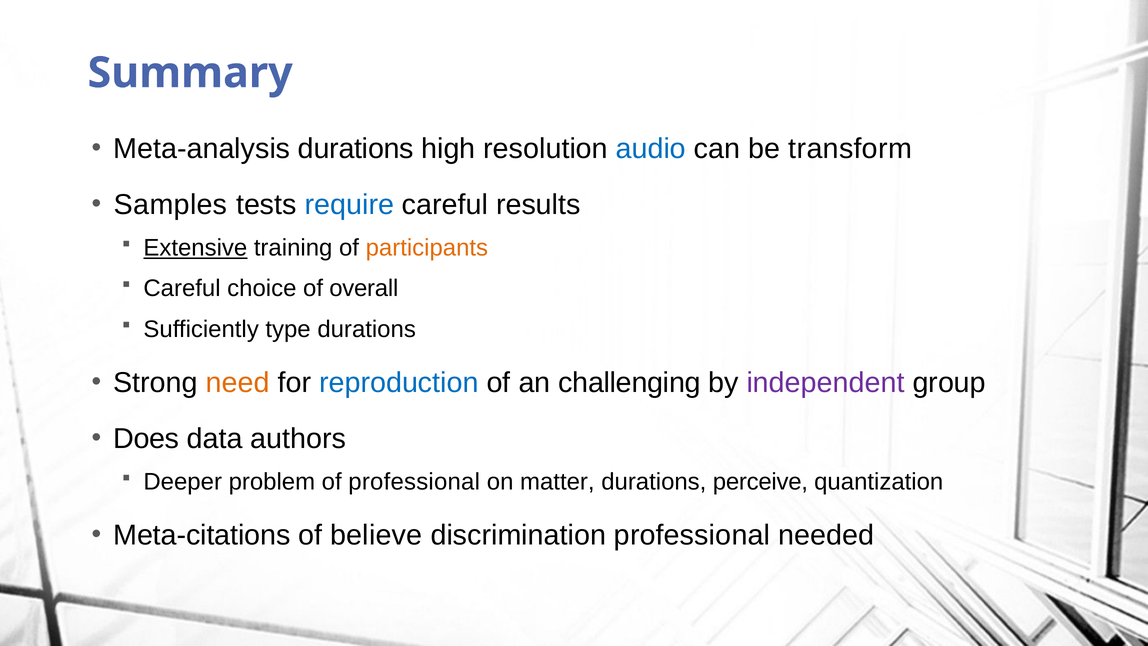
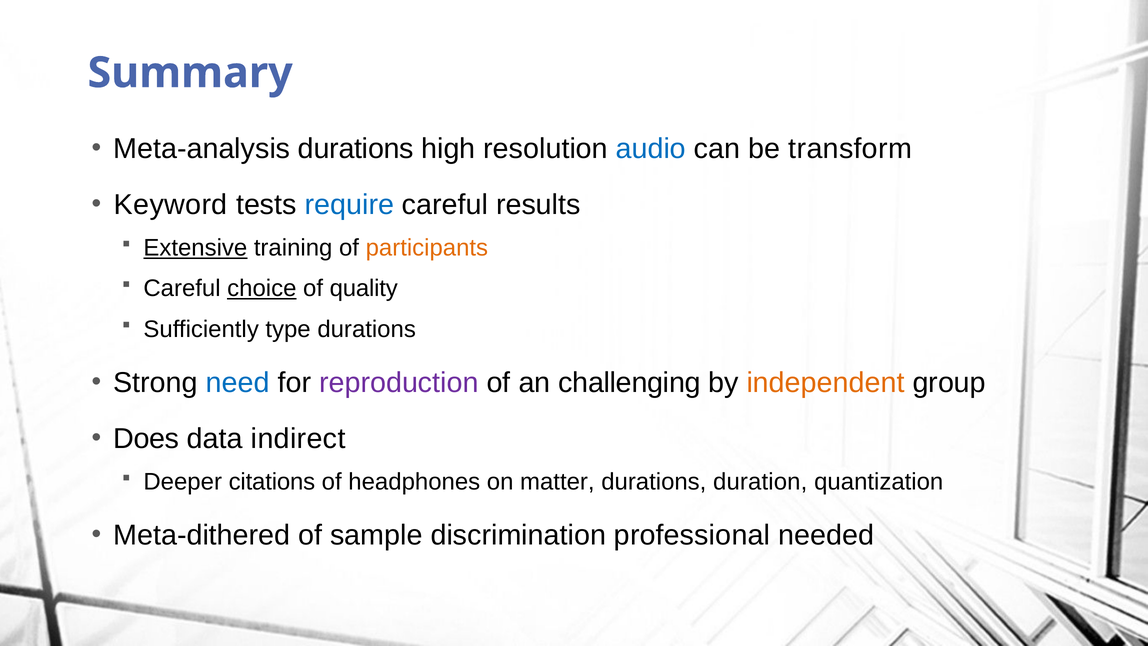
Samples: Samples -> Keyword
choice underline: none -> present
overall: overall -> quality
need colour: orange -> blue
reproduction colour: blue -> purple
independent colour: purple -> orange
authors: authors -> indirect
problem: problem -> citations
of professional: professional -> headphones
perceive: perceive -> duration
Meta-citations: Meta-citations -> Meta-dithered
believe: believe -> sample
